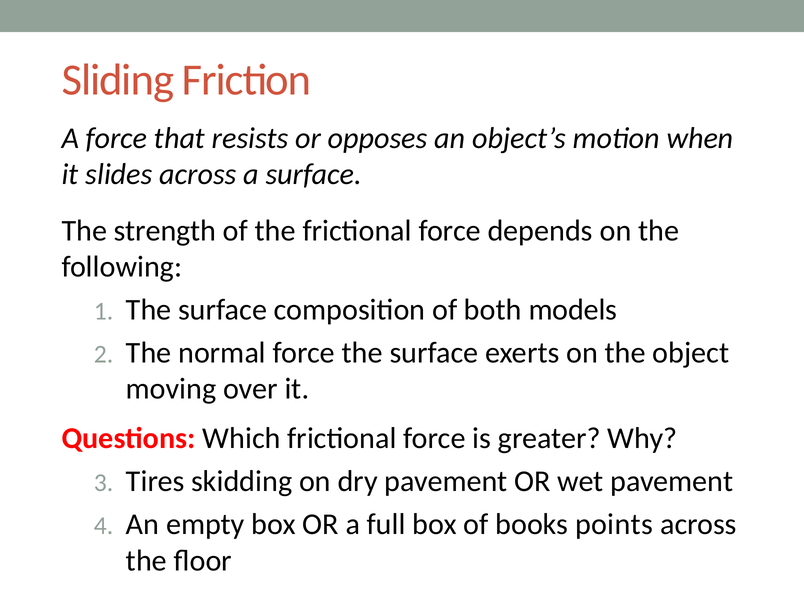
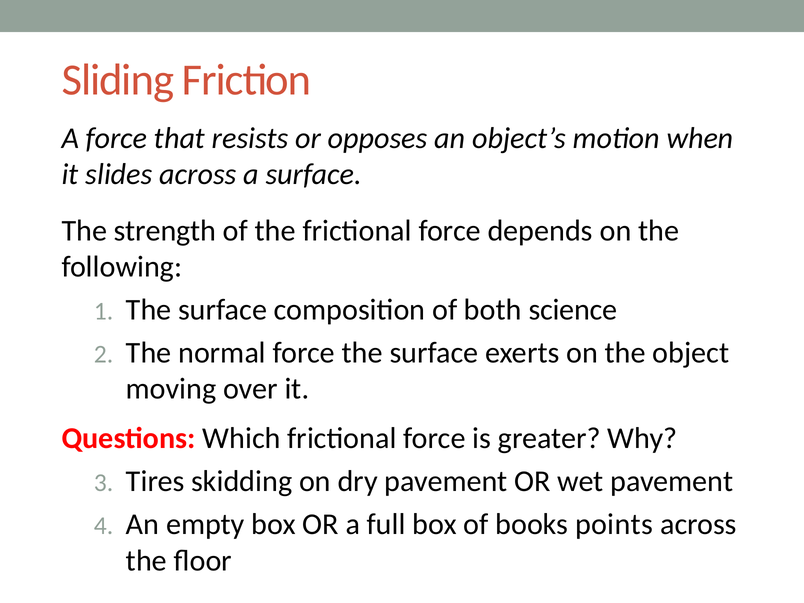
models: models -> science
